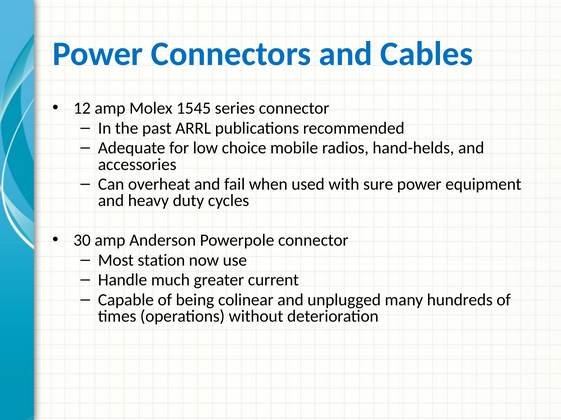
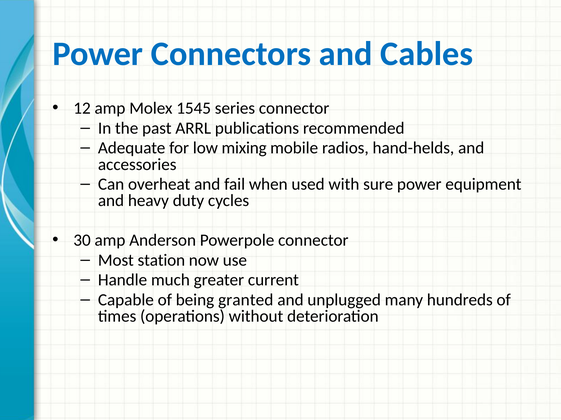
choice: choice -> mixing
colinear: colinear -> granted
